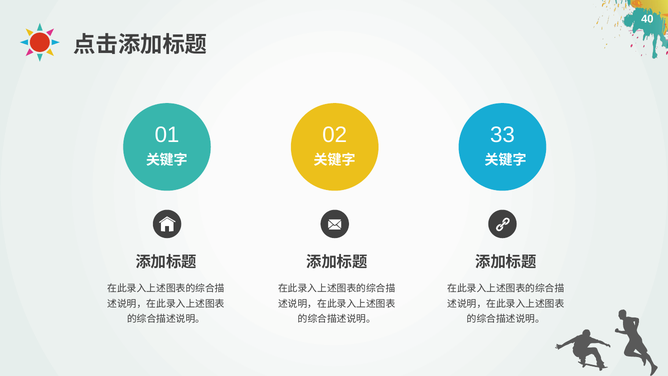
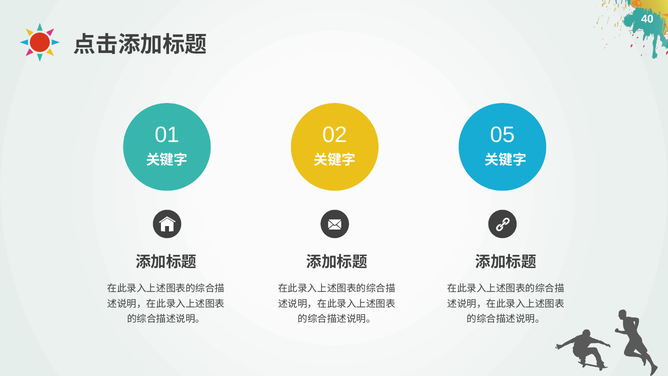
33: 33 -> 05
